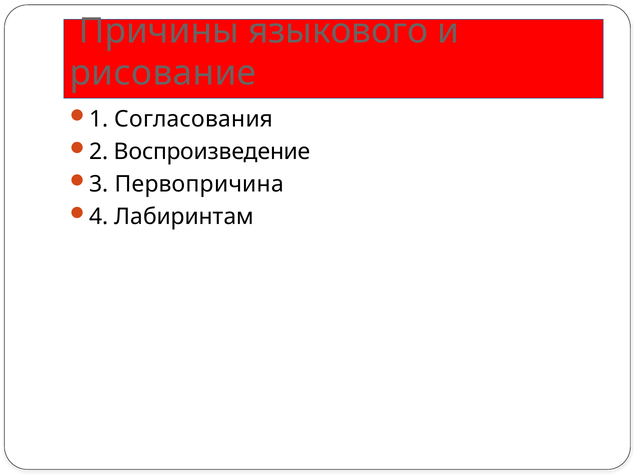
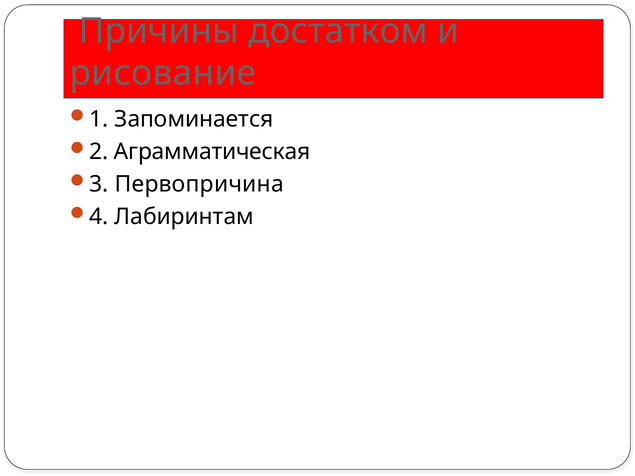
языкового: языкового -> достатком
Согласования: Согласования -> Запоминается
Воспроизведение: Воспроизведение -> Аграмматическая
